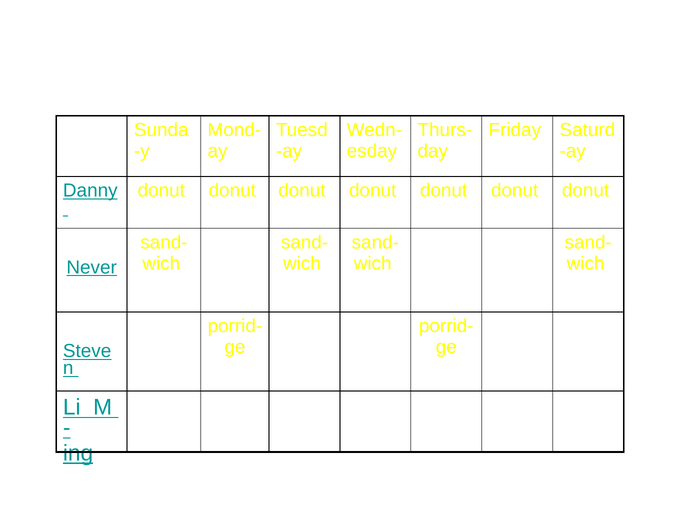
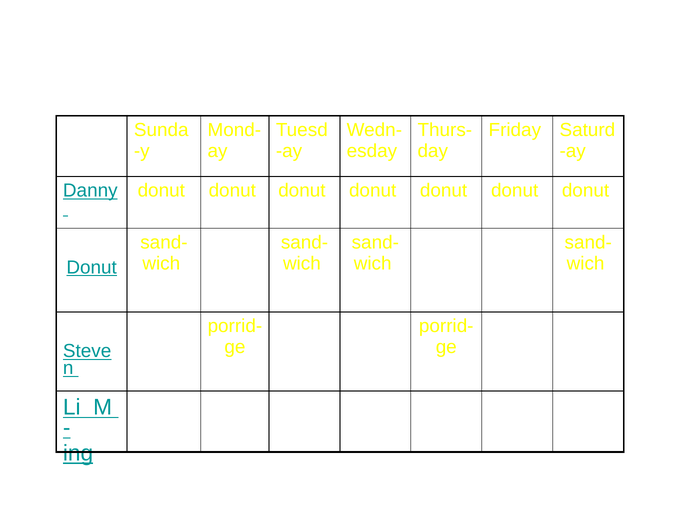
Never at (92, 267): Never -> Donut
